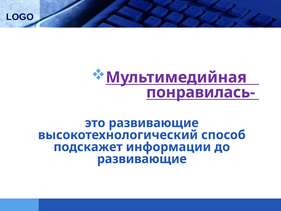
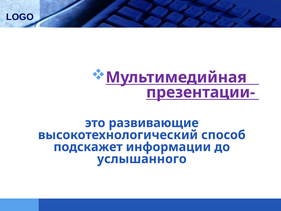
понравилась-: понравилась- -> презентации-
развивающие at (142, 159): развивающие -> услышанного
